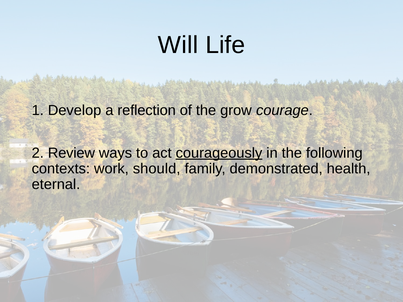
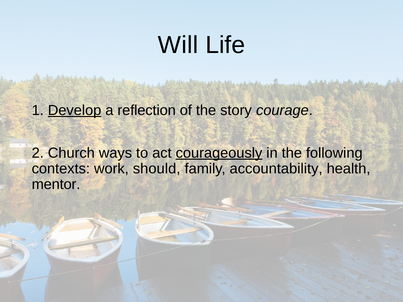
Develop underline: none -> present
grow: grow -> story
Review: Review -> Church
demonstrated: demonstrated -> accountability
eternal: eternal -> mentor
